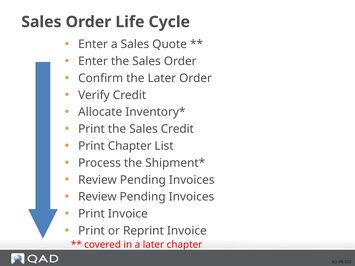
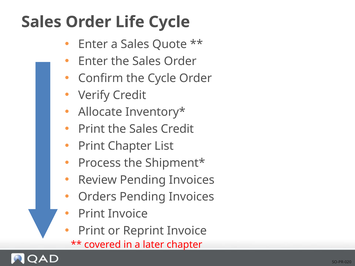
the Later: Later -> Cycle
Review at (97, 197): Review -> Orders
